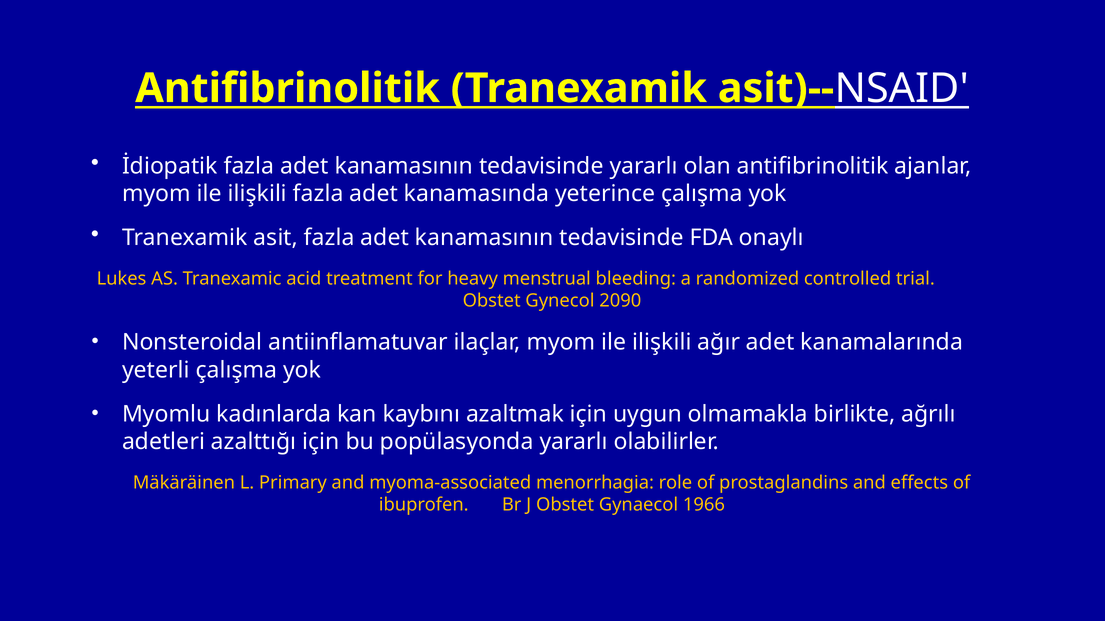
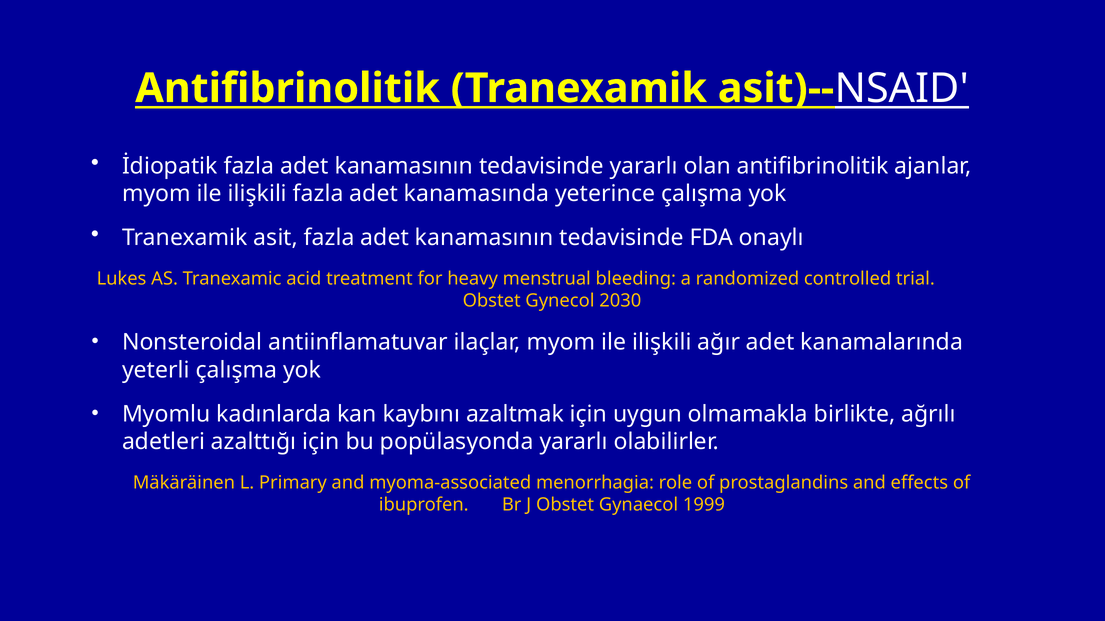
2090: 2090 -> 2030
1966: 1966 -> 1999
